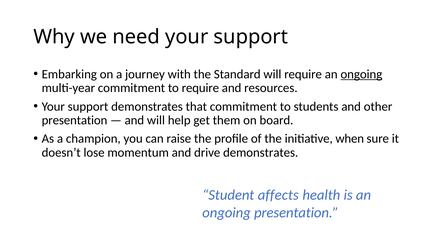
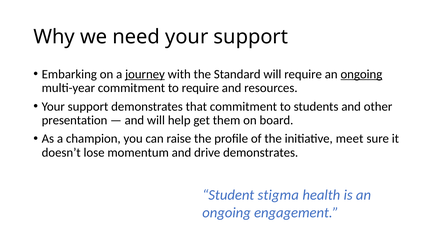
journey underline: none -> present
when: when -> meet
affects: affects -> stigma
ongoing presentation: presentation -> engagement
